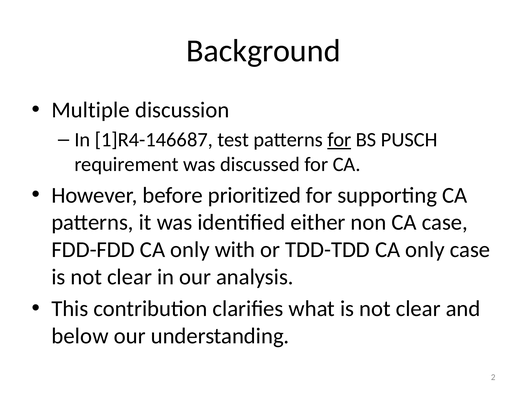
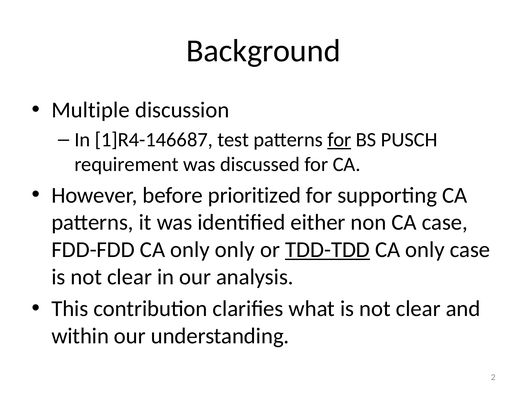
only with: with -> only
TDD-TDD underline: none -> present
below: below -> within
